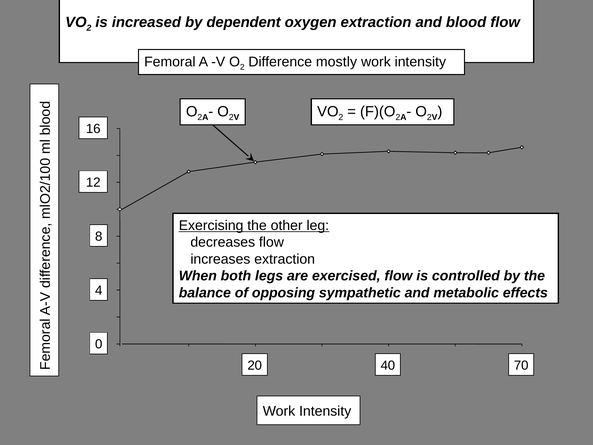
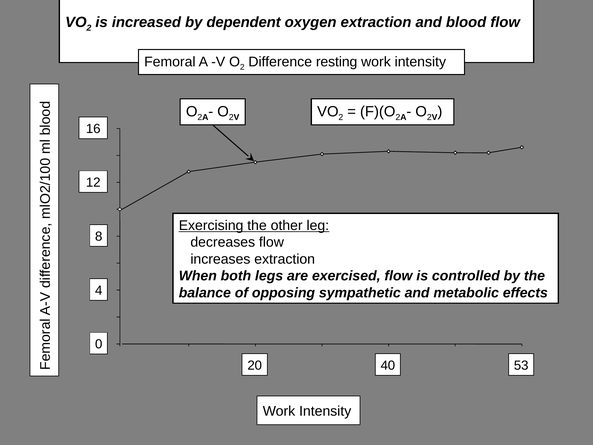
mostly: mostly -> resting
70: 70 -> 53
